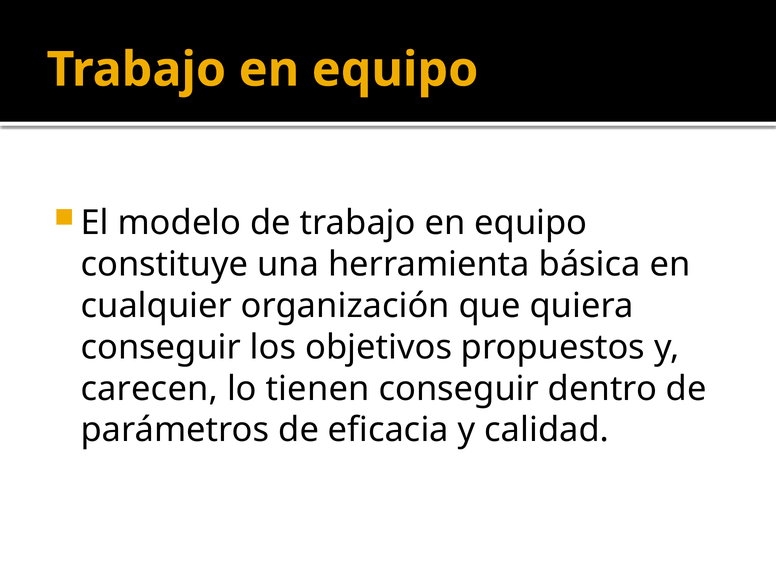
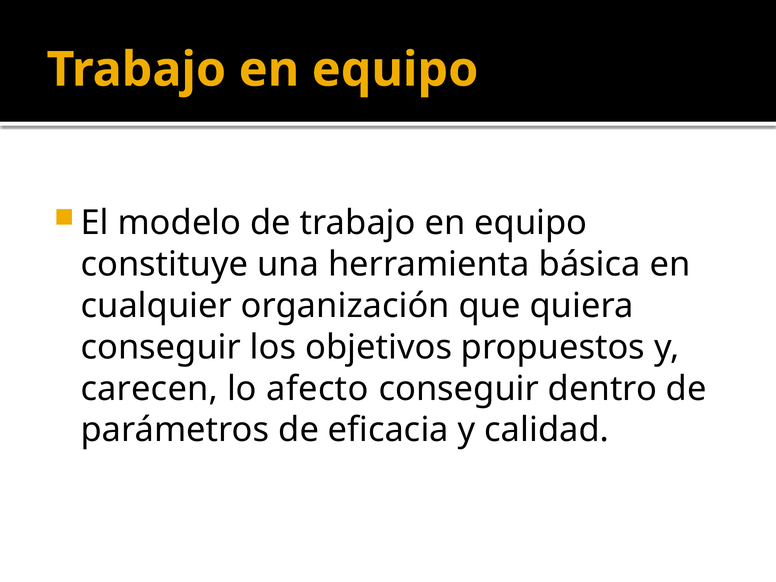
tienen: tienen -> afecto
